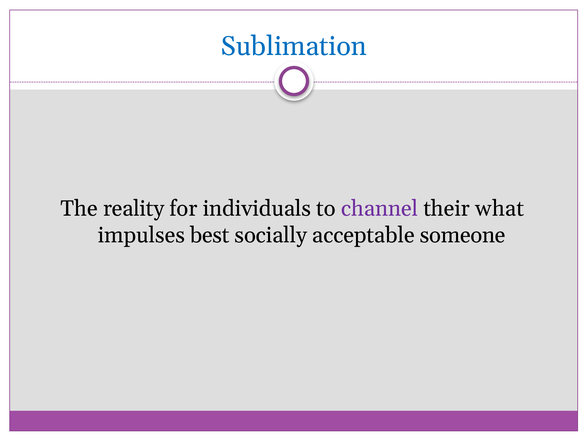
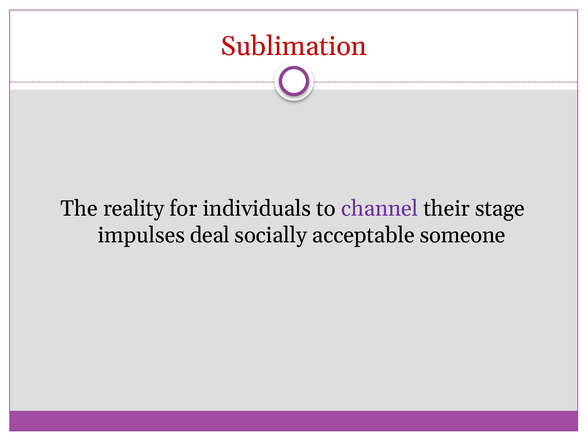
Sublimation colour: blue -> red
what: what -> stage
best: best -> deal
